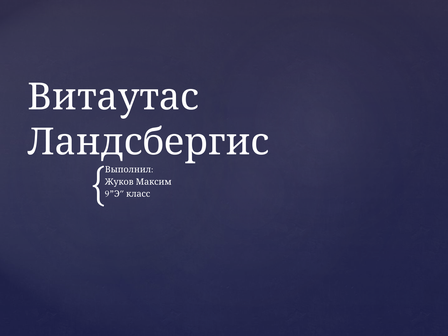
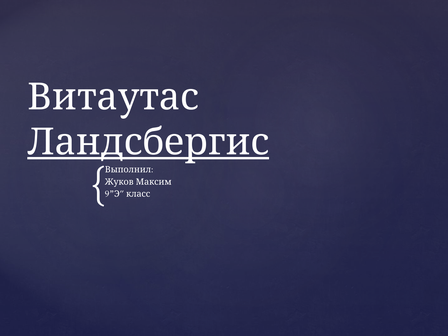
Ландсбергис underline: none -> present
